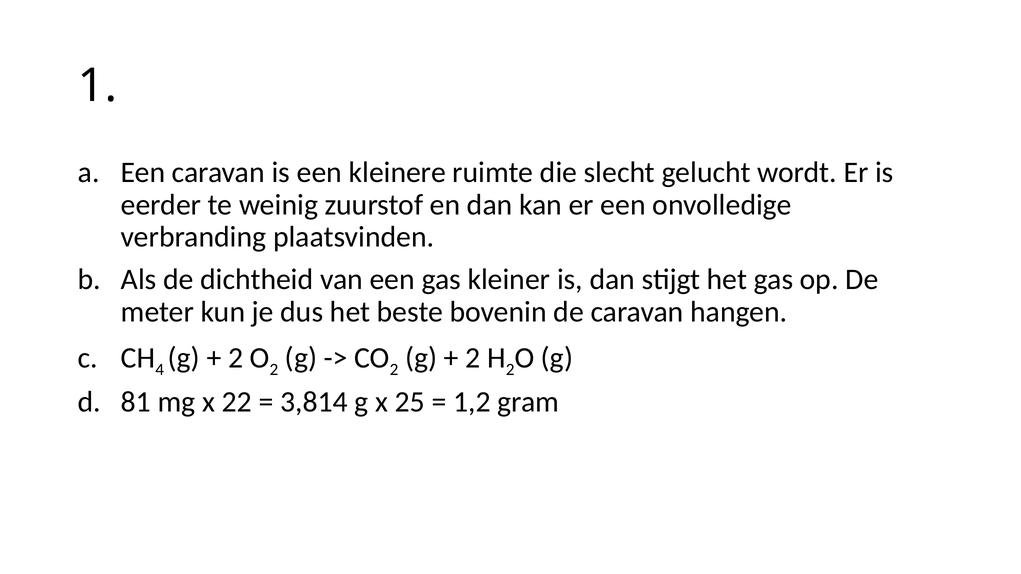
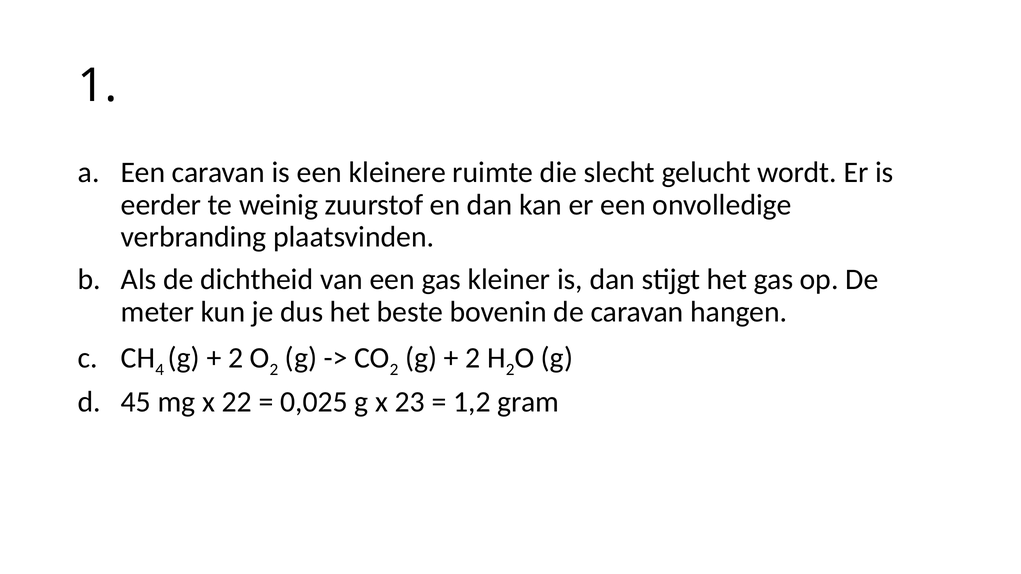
81: 81 -> 45
3,814: 3,814 -> 0,025
25: 25 -> 23
